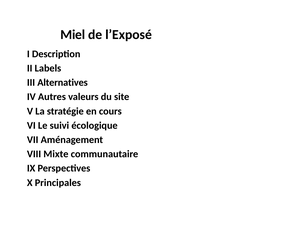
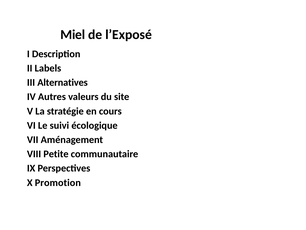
Mixte: Mixte -> Petite
Principales: Principales -> Promotion
